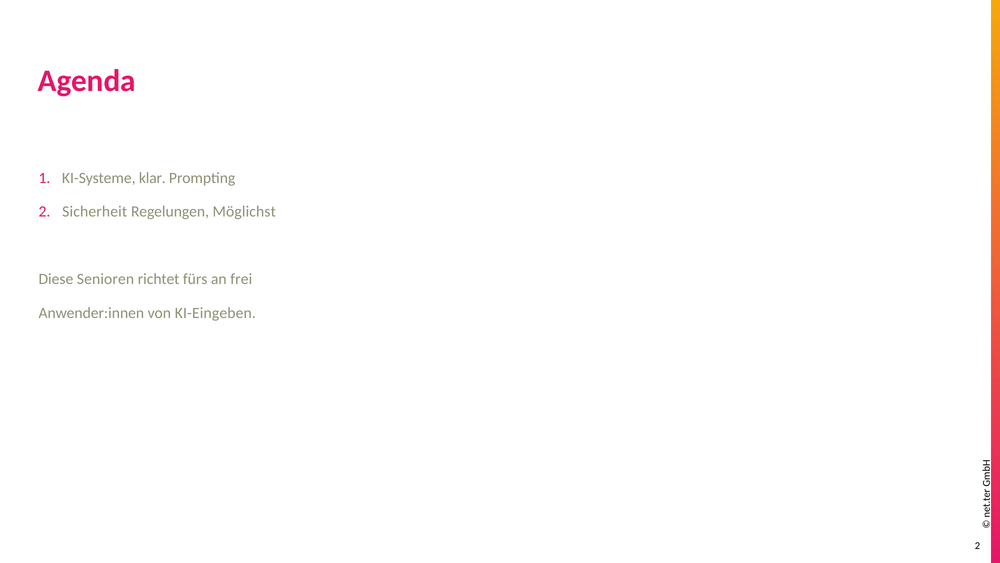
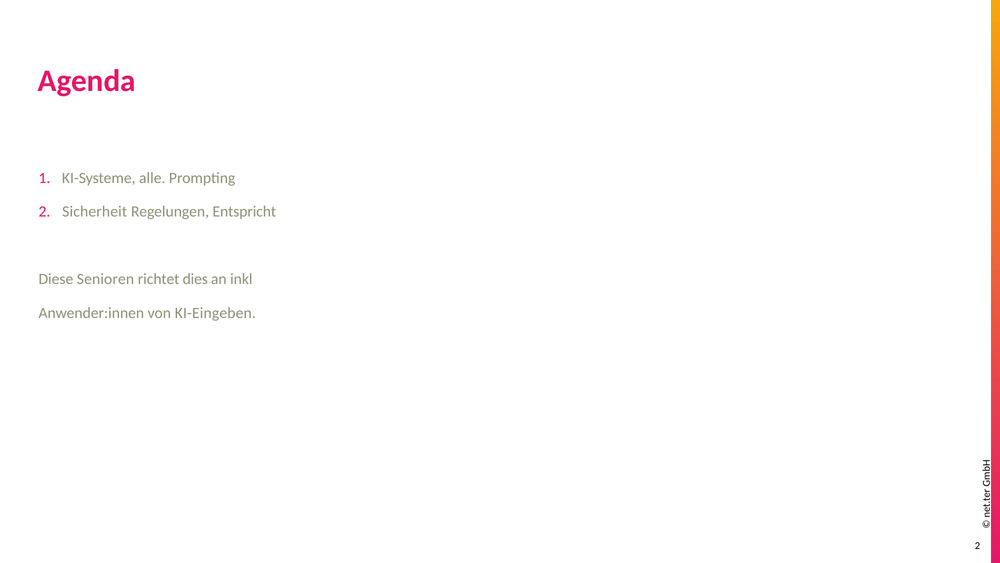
klar: klar -> alle
Möglichst: Möglichst -> Entspricht
fürs: fürs -> dies
frei: frei -> inkl
